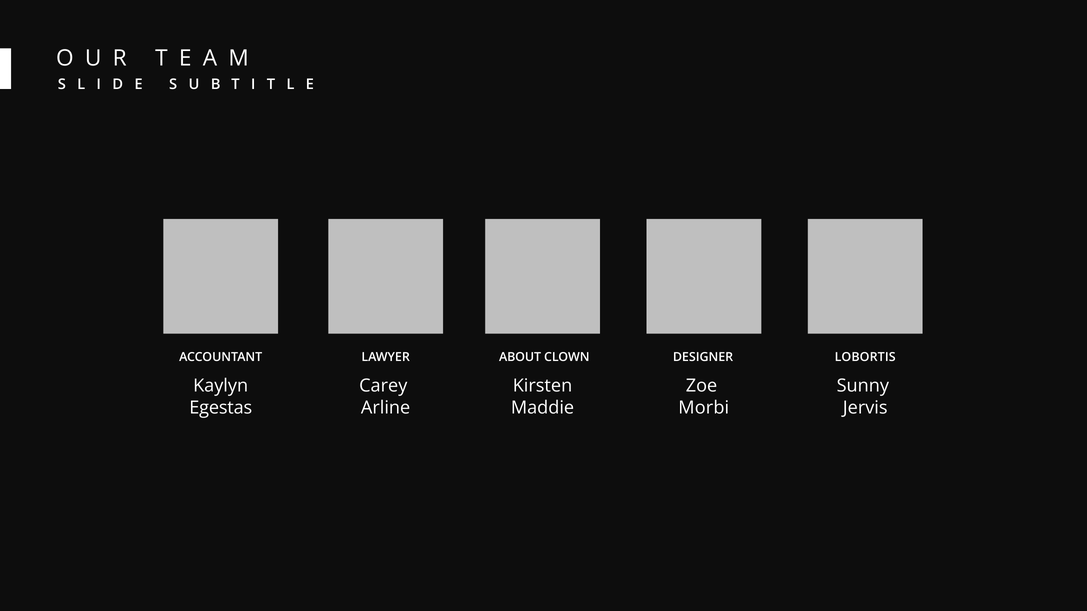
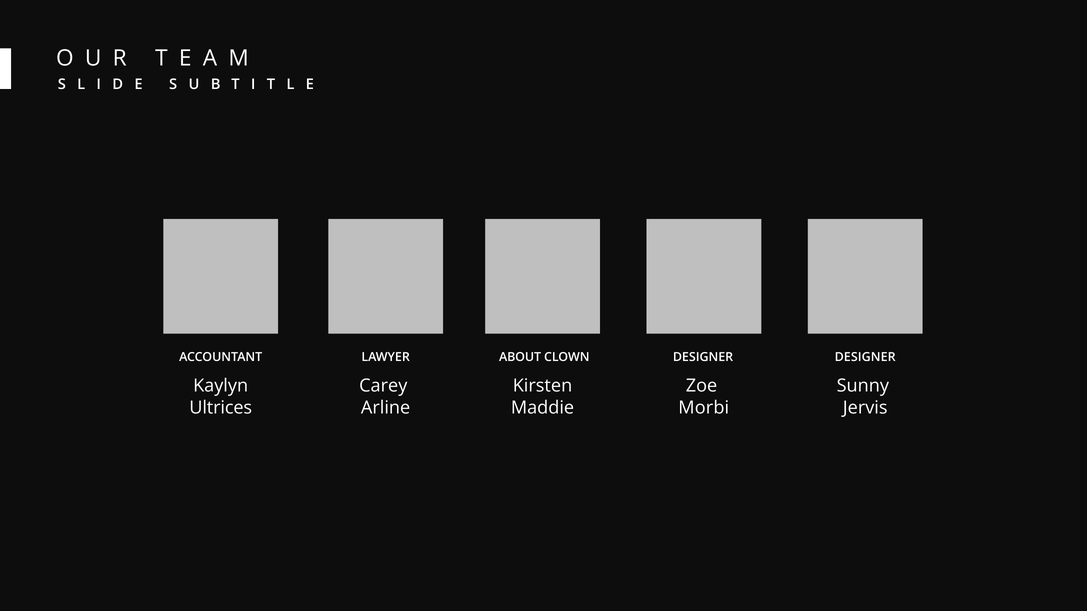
DESIGNER LOBORTIS: LOBORTIS -> DESIGNER
Egestas: Egestas -> Ultrices
